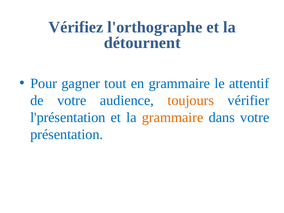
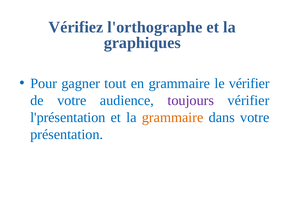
détournent: détournent -> graphiques
le attentif: attentif -> vérifier
toujours colour: orange -> purple
